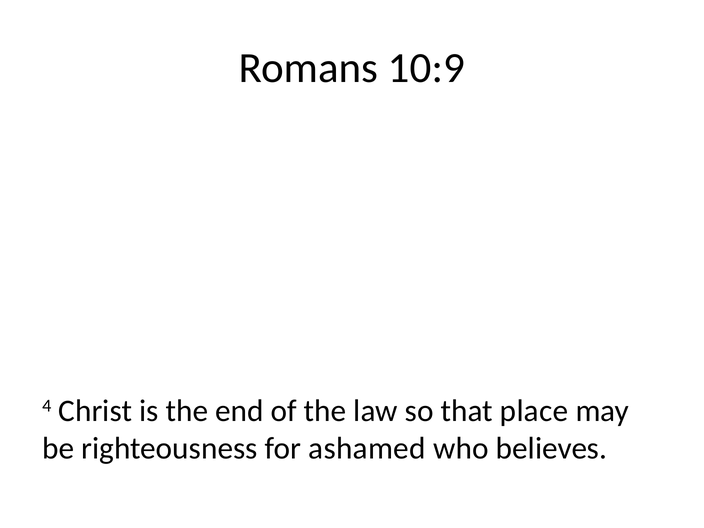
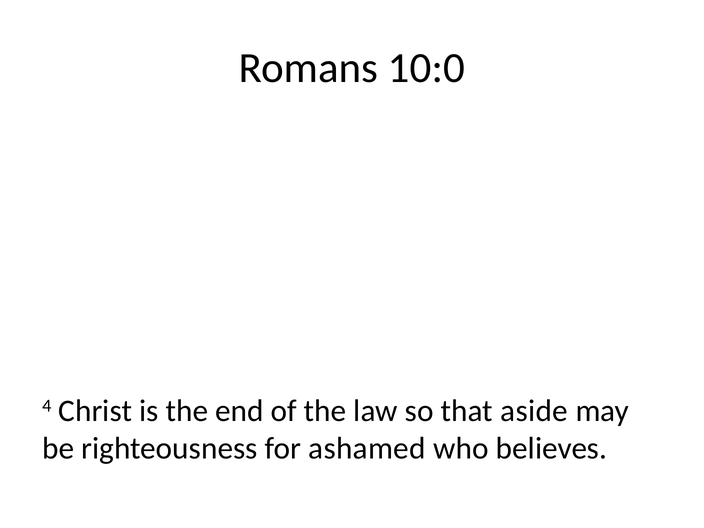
10:9: 10:9 -> 10:0
place: place -> aside
